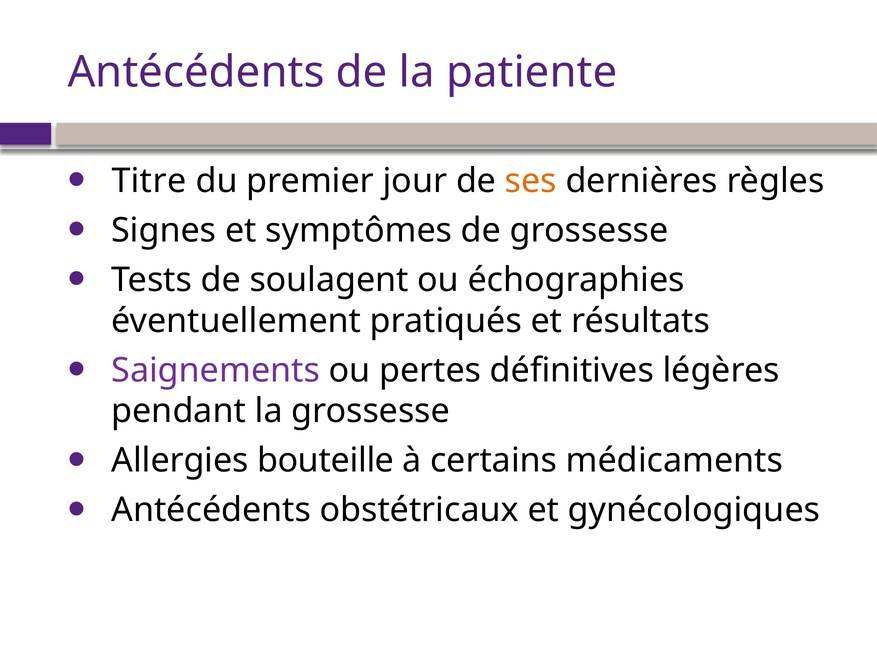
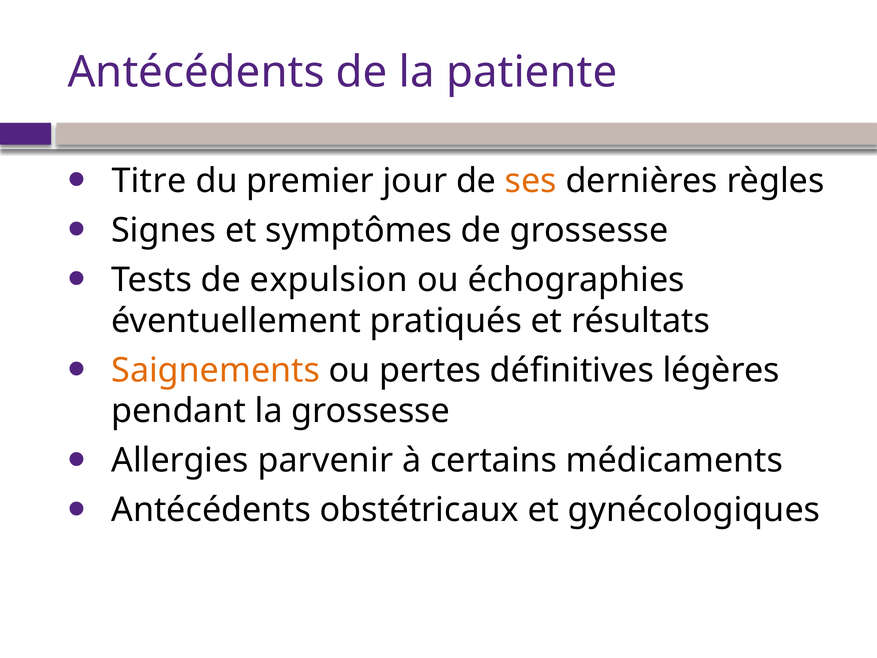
soulagent: soulagent -> expulsion
Saignements colour: purple -> orange
bouteille: bouteille -> parvenir
